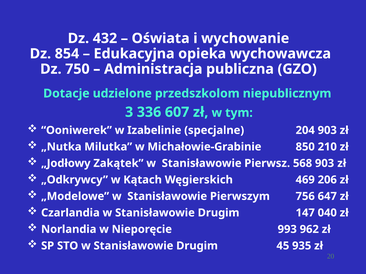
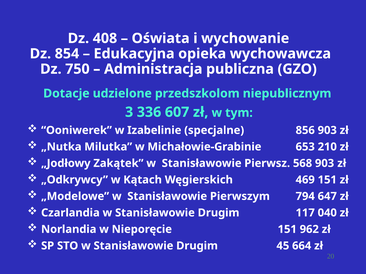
432: 432 -> 408
204: 204 -> 856
850: 850 -> 653
469 206: 206 -> 151
756: 756 -> 794
147: 147 -> 117
Nieporęcie 993: 993 -> 151
935: 935 -> 664
